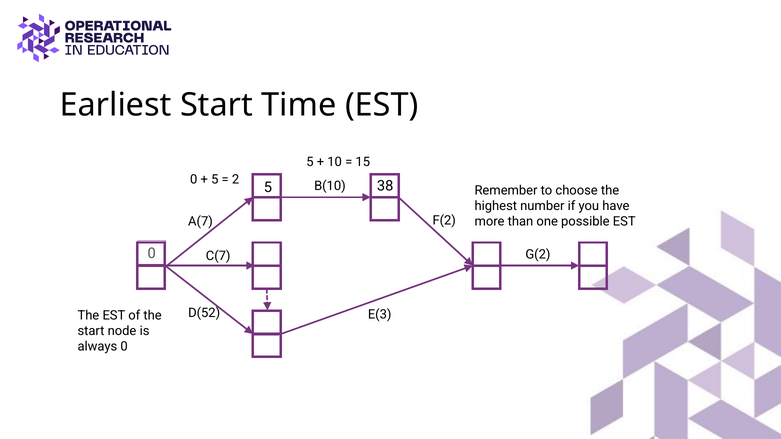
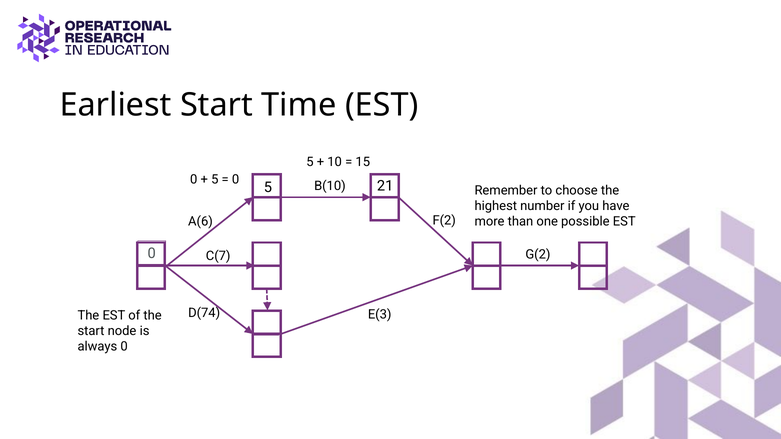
2 at (236, 179): 2 -> 0
38: 38 -> 21
A(7: A(7 -> A(6
D(52: D(52 -> D(74
